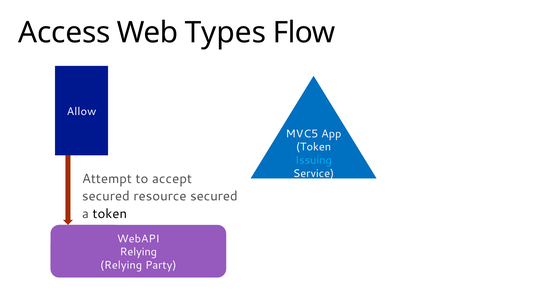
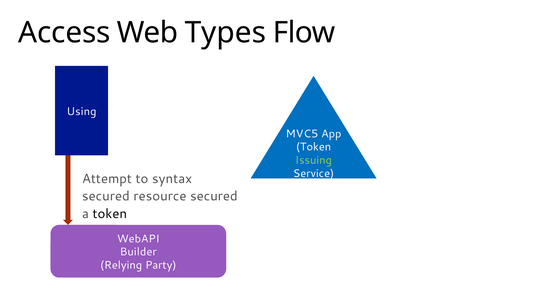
Allow: Allow -> Using
Issuing colour: light blue -> light green
accept: accept -> syntax
Relying at (138, 252): Relying -> Builder
